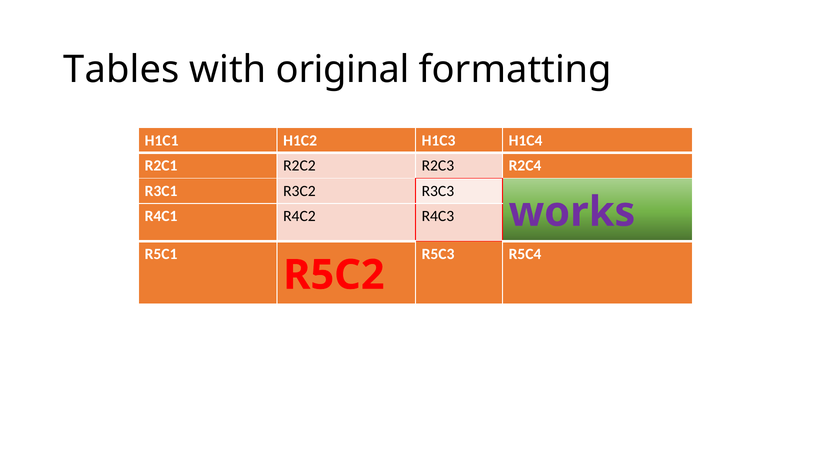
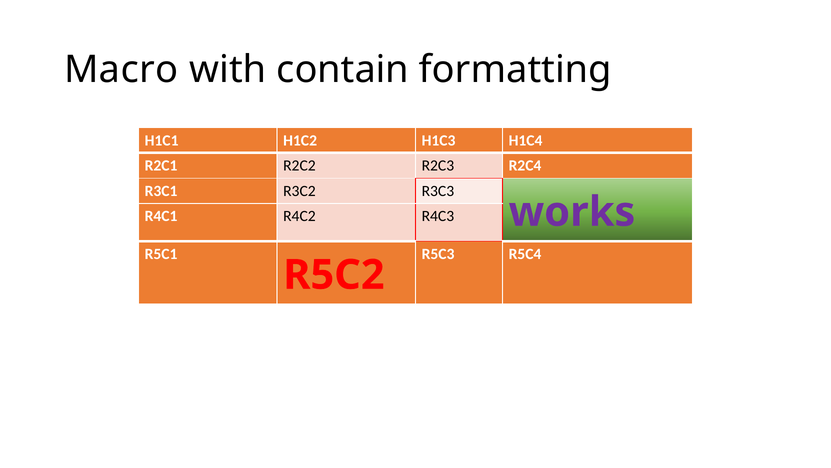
Tables: Tables -> Macro
original: original -> contain
